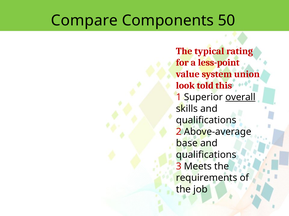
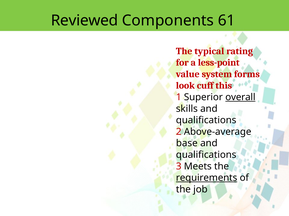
Compare: Compare -> Reviewed
50: 50 -> 61
union: union -> forms
told: told -> cuff
requirements underline: none -> present
